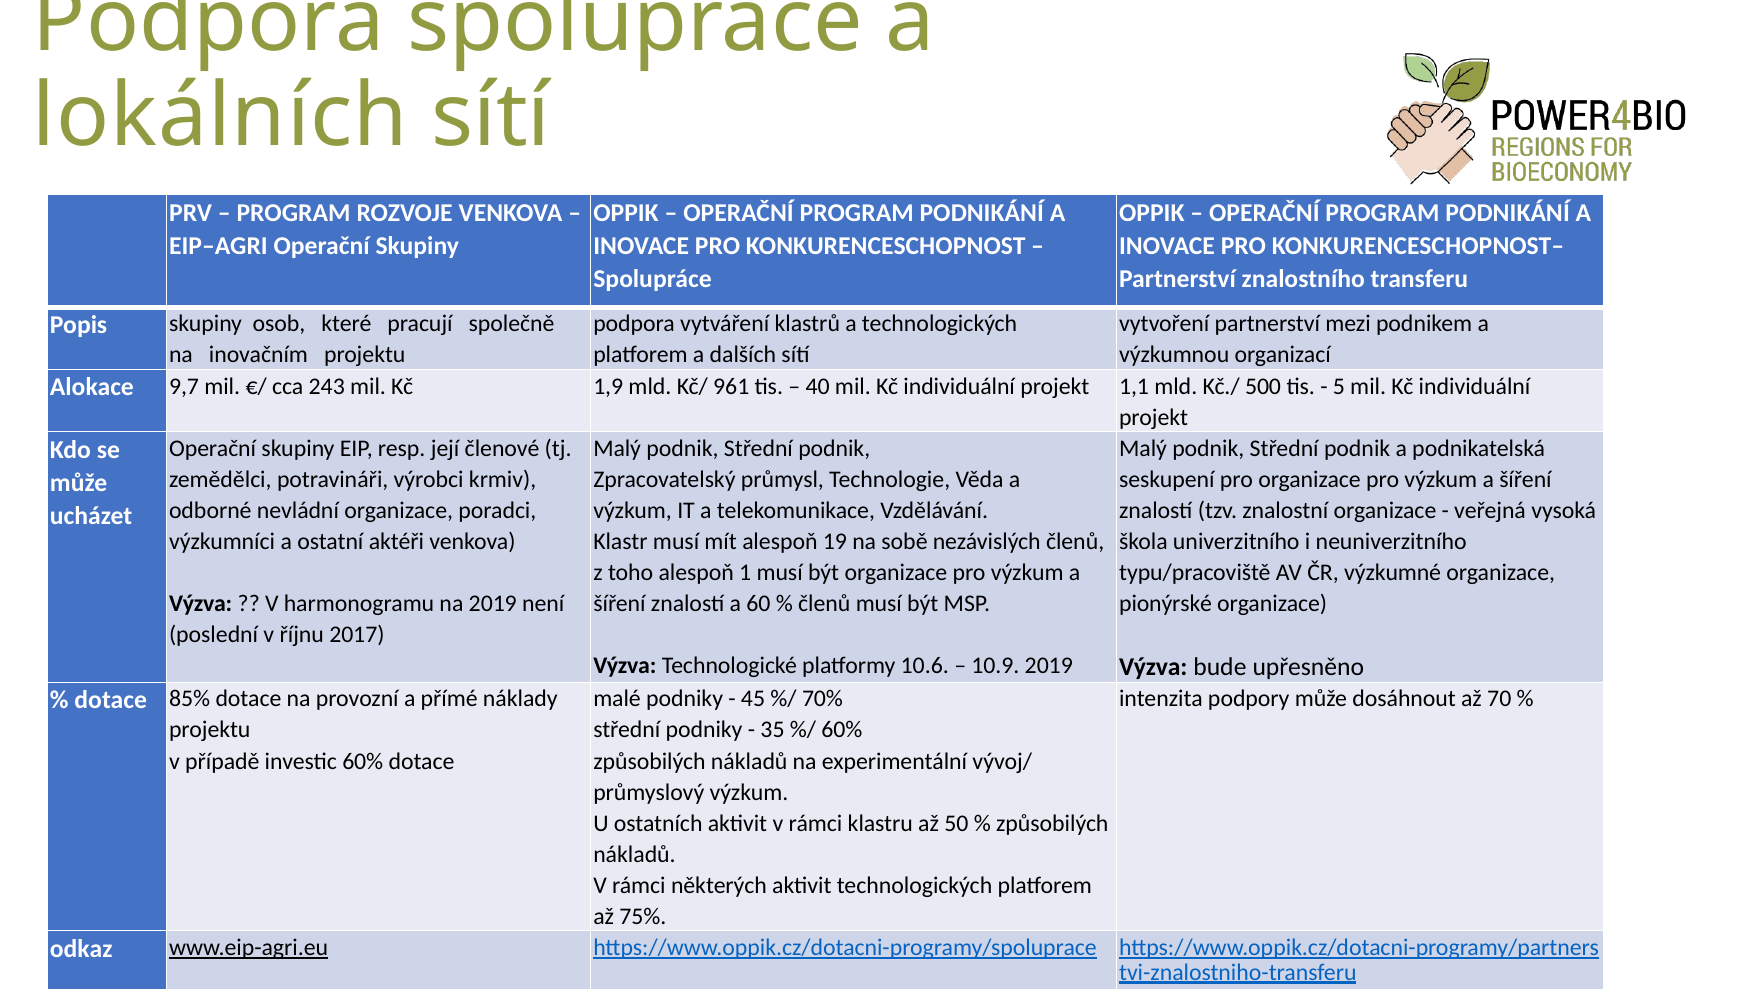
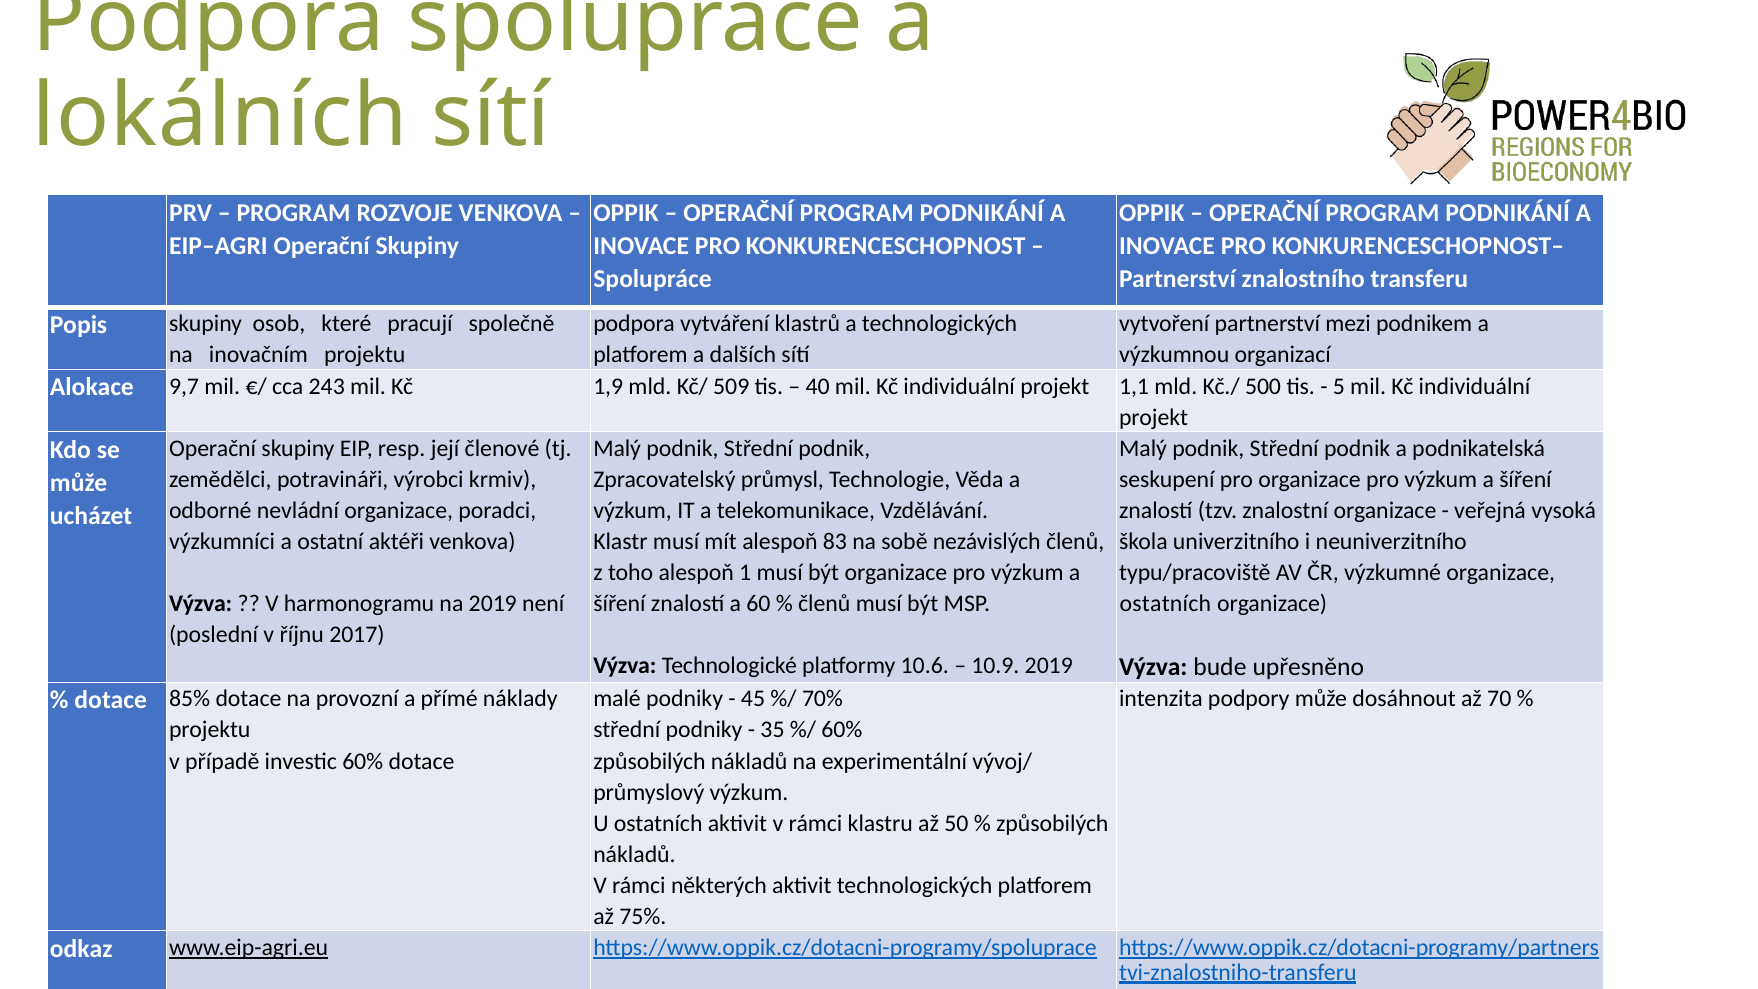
961: 961 -> 509
19: 19 -> 83
pionýrské at (1166, 603): pionýrské -> ostatních
